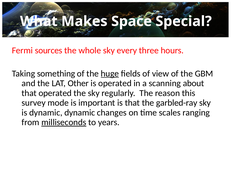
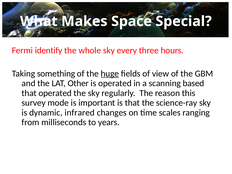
sources: sources -> identify
about: about -> based
garbled-ray: garbled-ray -> science-ray
dynamic dynamic: dynamic -> infrared
milliseconds underline: present -> none
